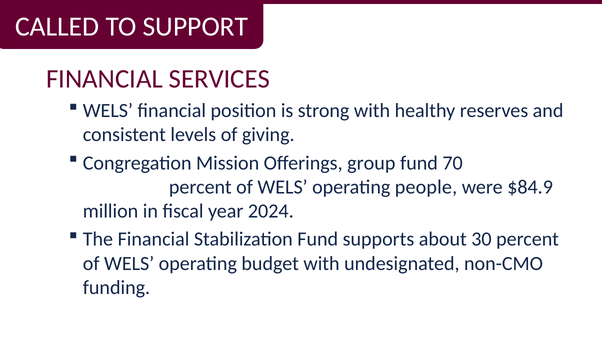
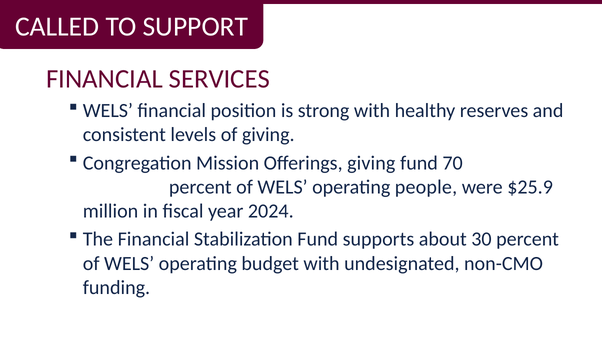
Offerings group: group -> giving
$84.9: $84.9 -> $25.9
